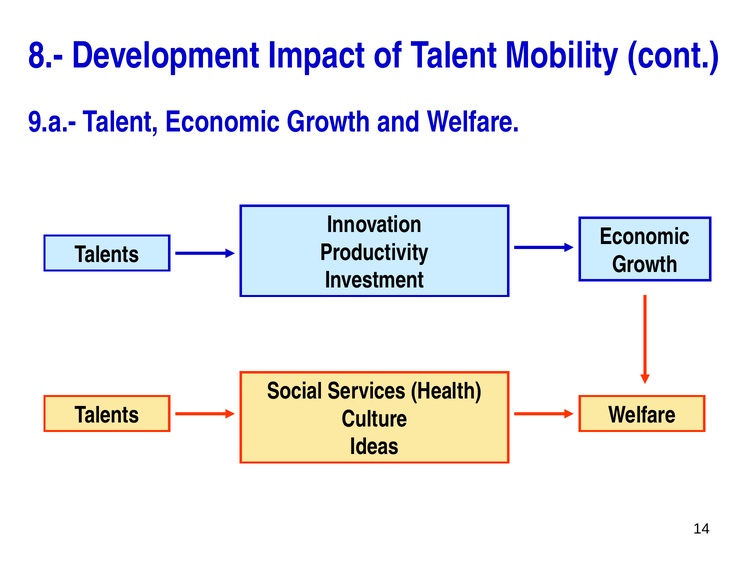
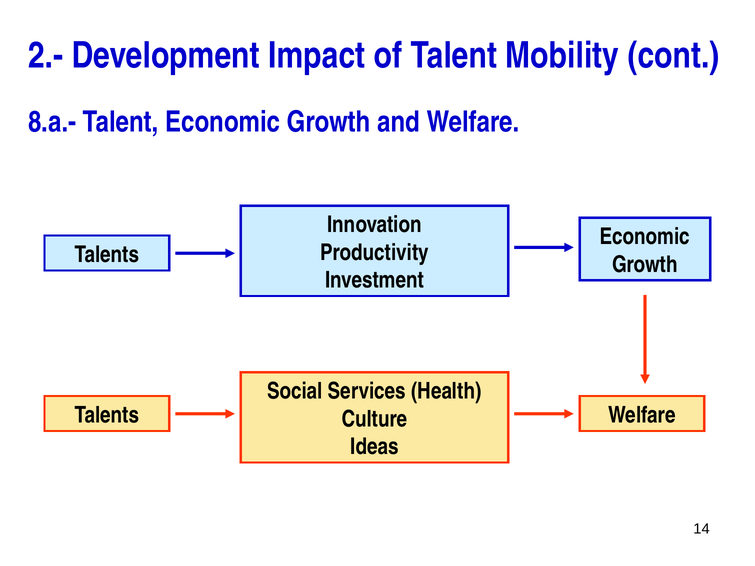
8.-: 8.- -> 2.-
9.a.-: 9.a.- -> 8.a.-
